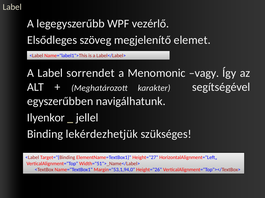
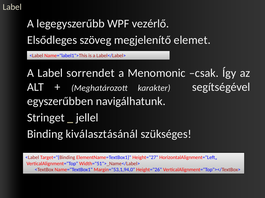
vagy: vagy -> csak
Ilyenkor: Ilyenkor -> Stringet
lekérdezhetjük: lekérdezhetjük -> kiválasztásánál
